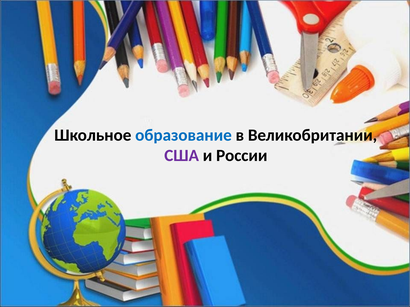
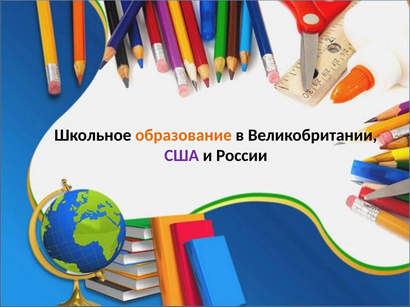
образование colour: blue -> orange
